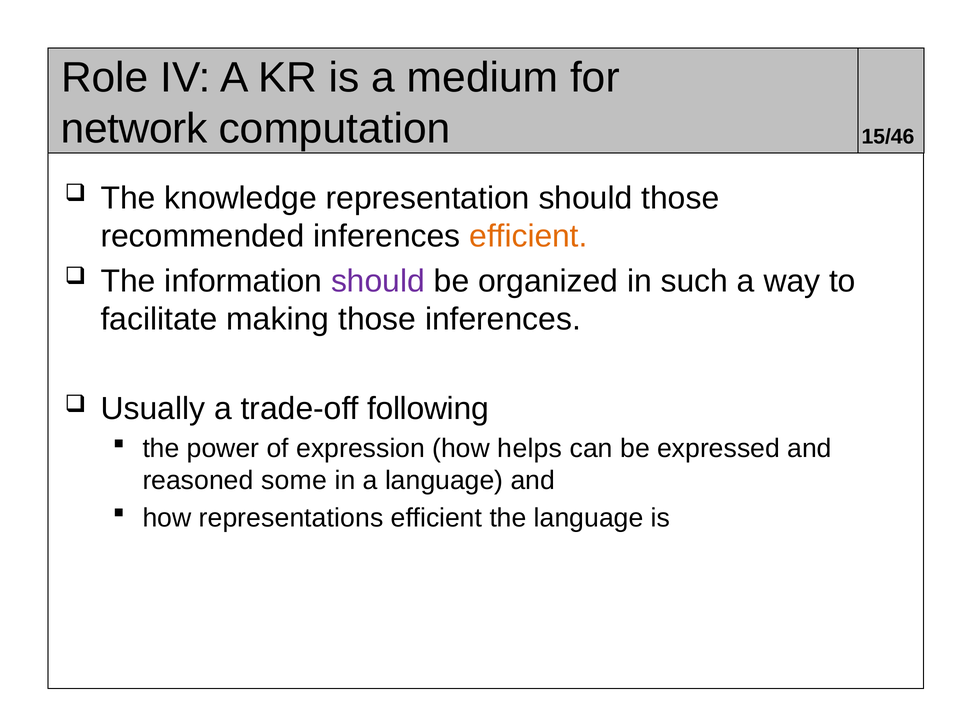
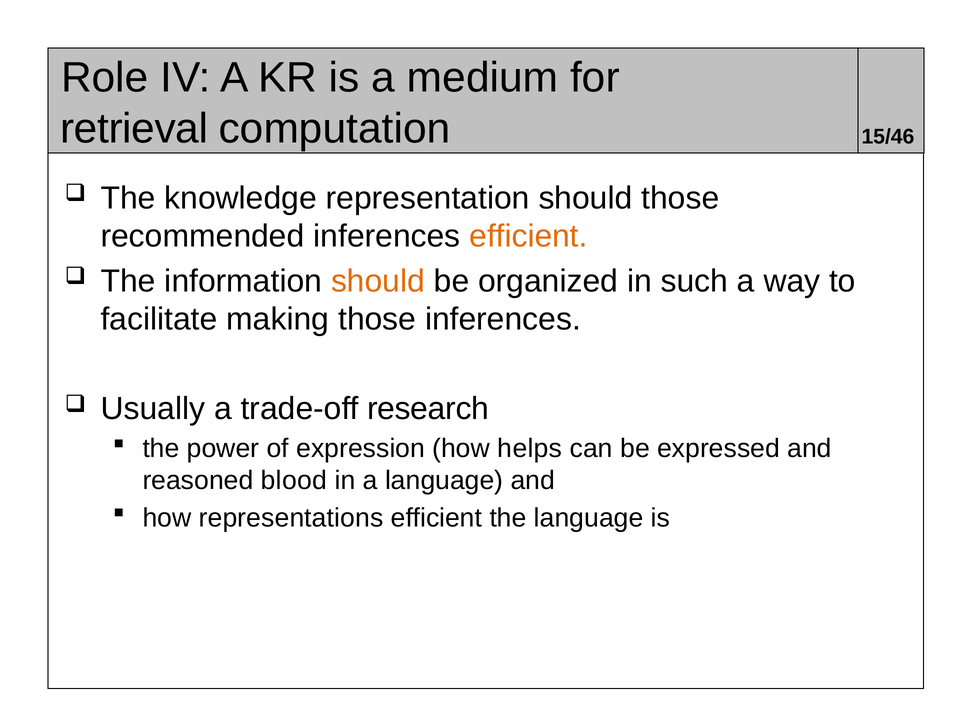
network: network -> retrieval
should at (378, 281) colour: purple -> orange
following: following -> research
some: some -> blood
